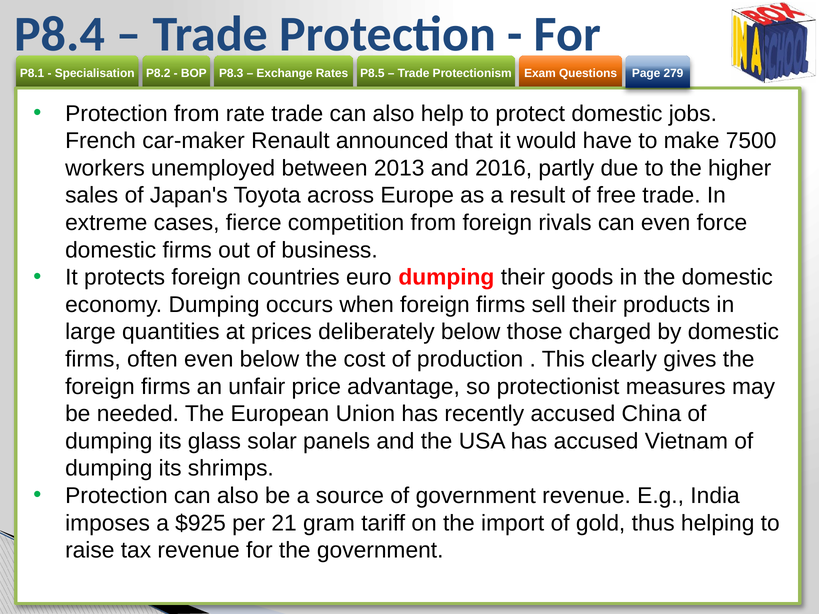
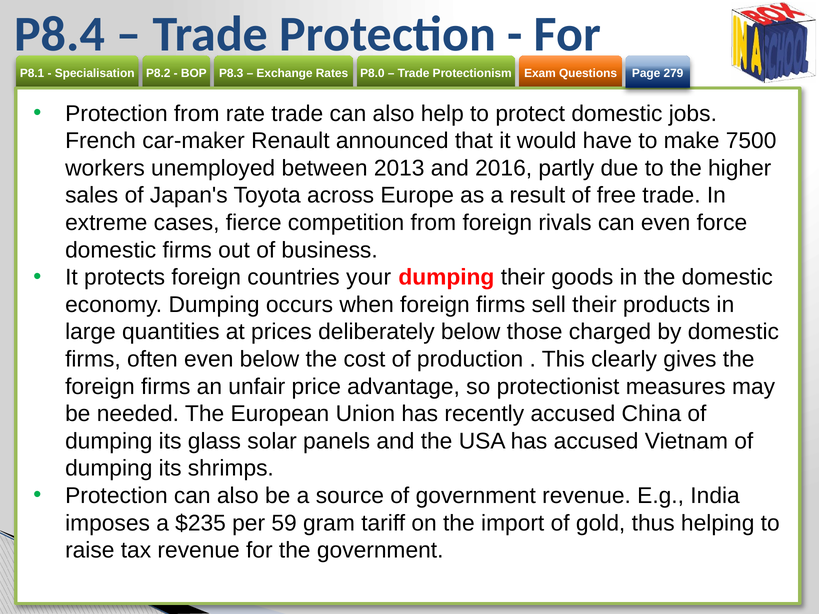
P8.5: P8.5 -> P8.0
euro: euro -> your
$925: $925 -> $235
21: 21 -> 59
